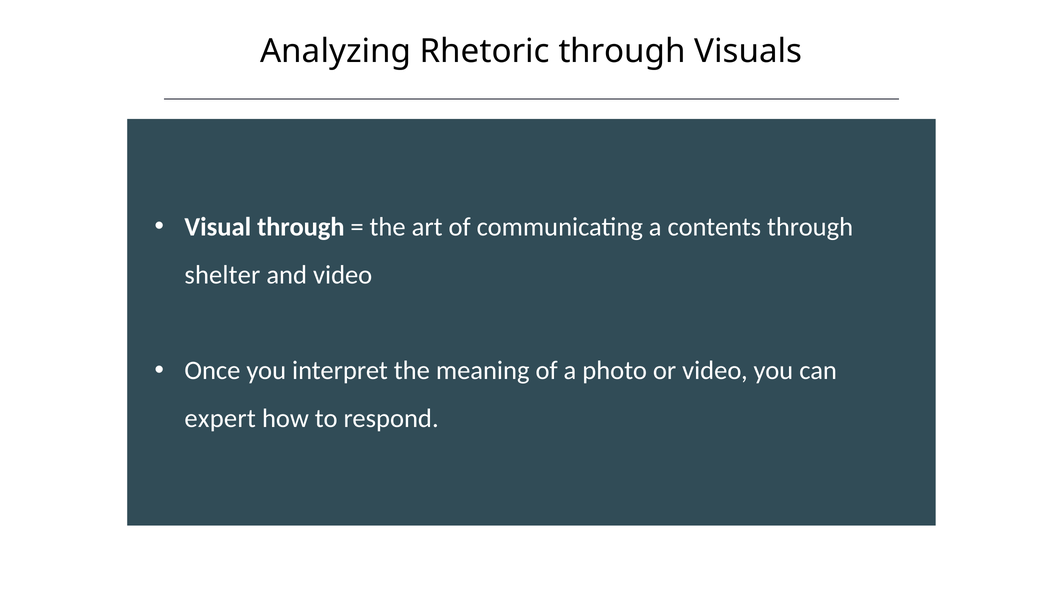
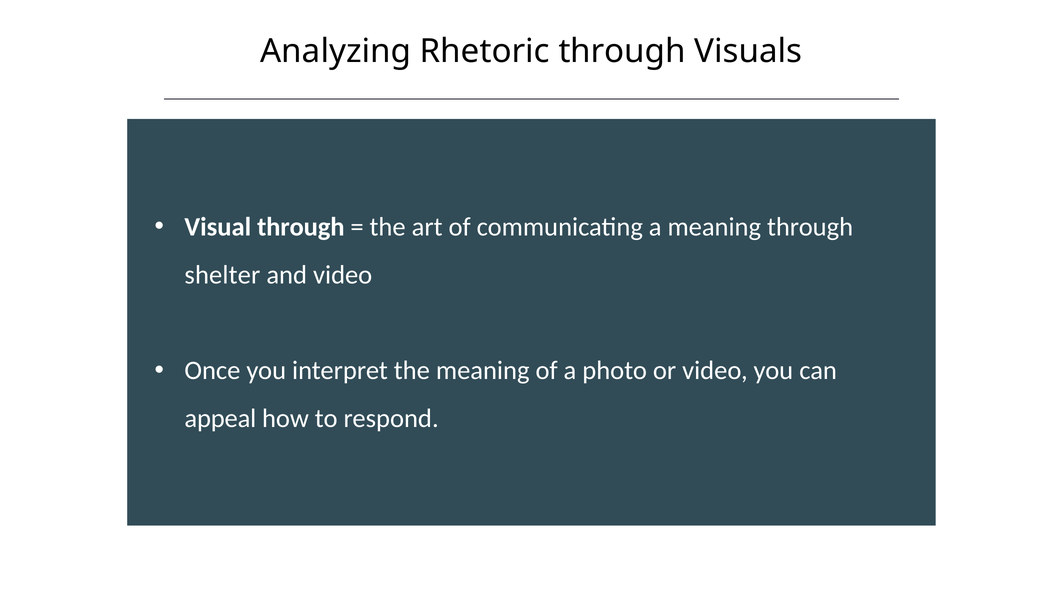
a contents: contents -> meaning
expert: expert -> appeal
